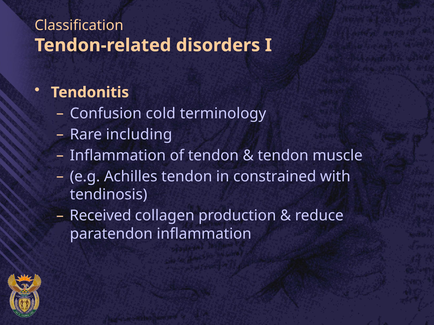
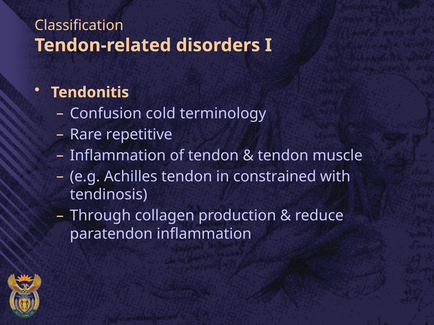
including: including -> repetitive
Received: Received -> Through
